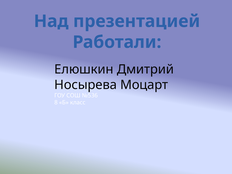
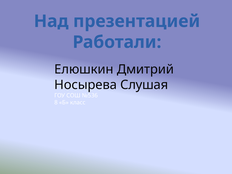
Моцарт: Моцарт -> Слушая
